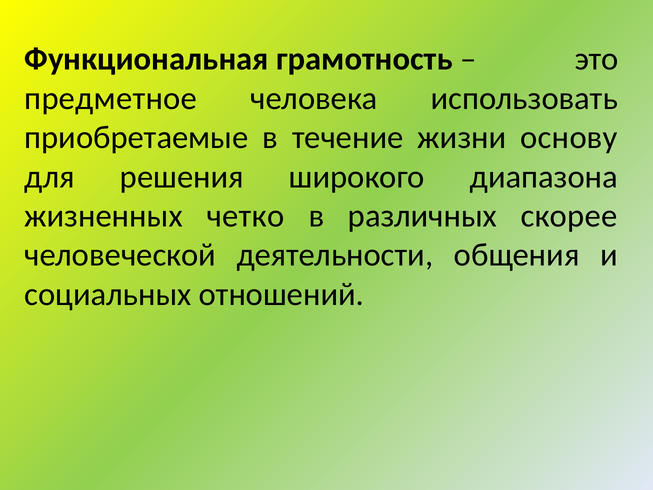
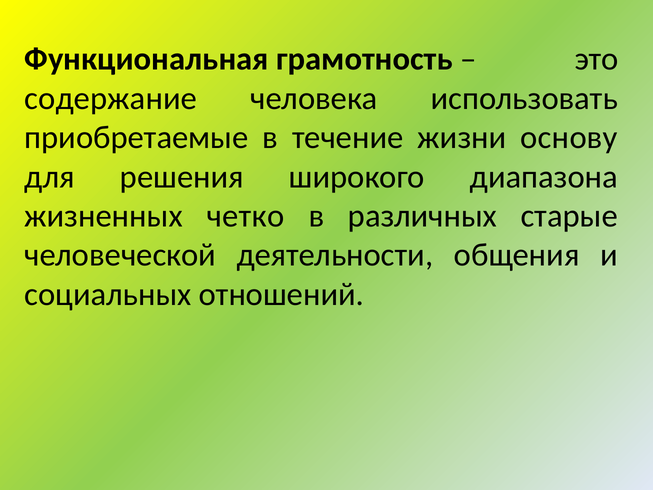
предметное: предметное -> содержание
скорее: скорее -> старые
